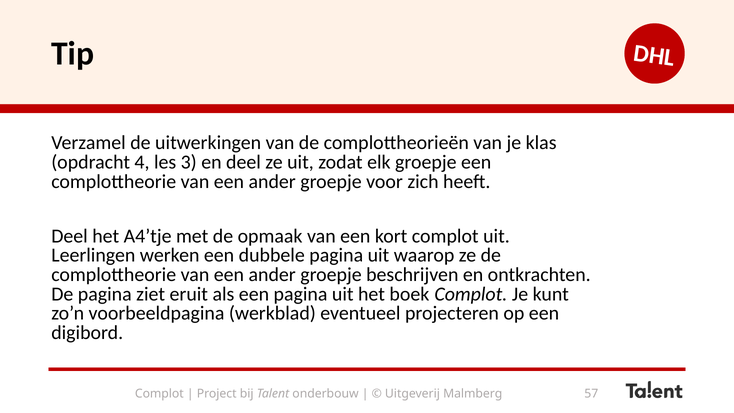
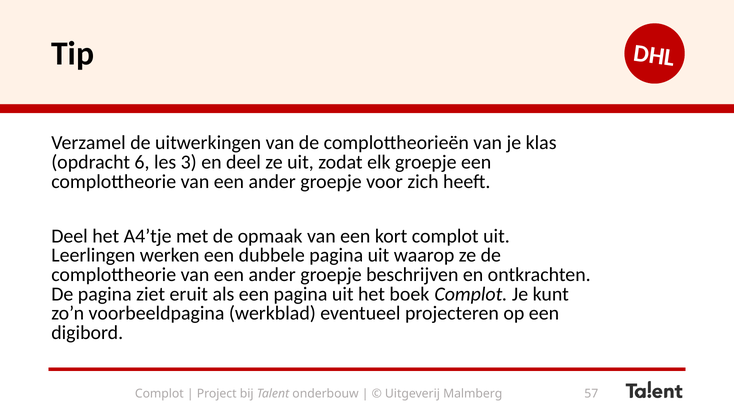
4: 4 -> 6
